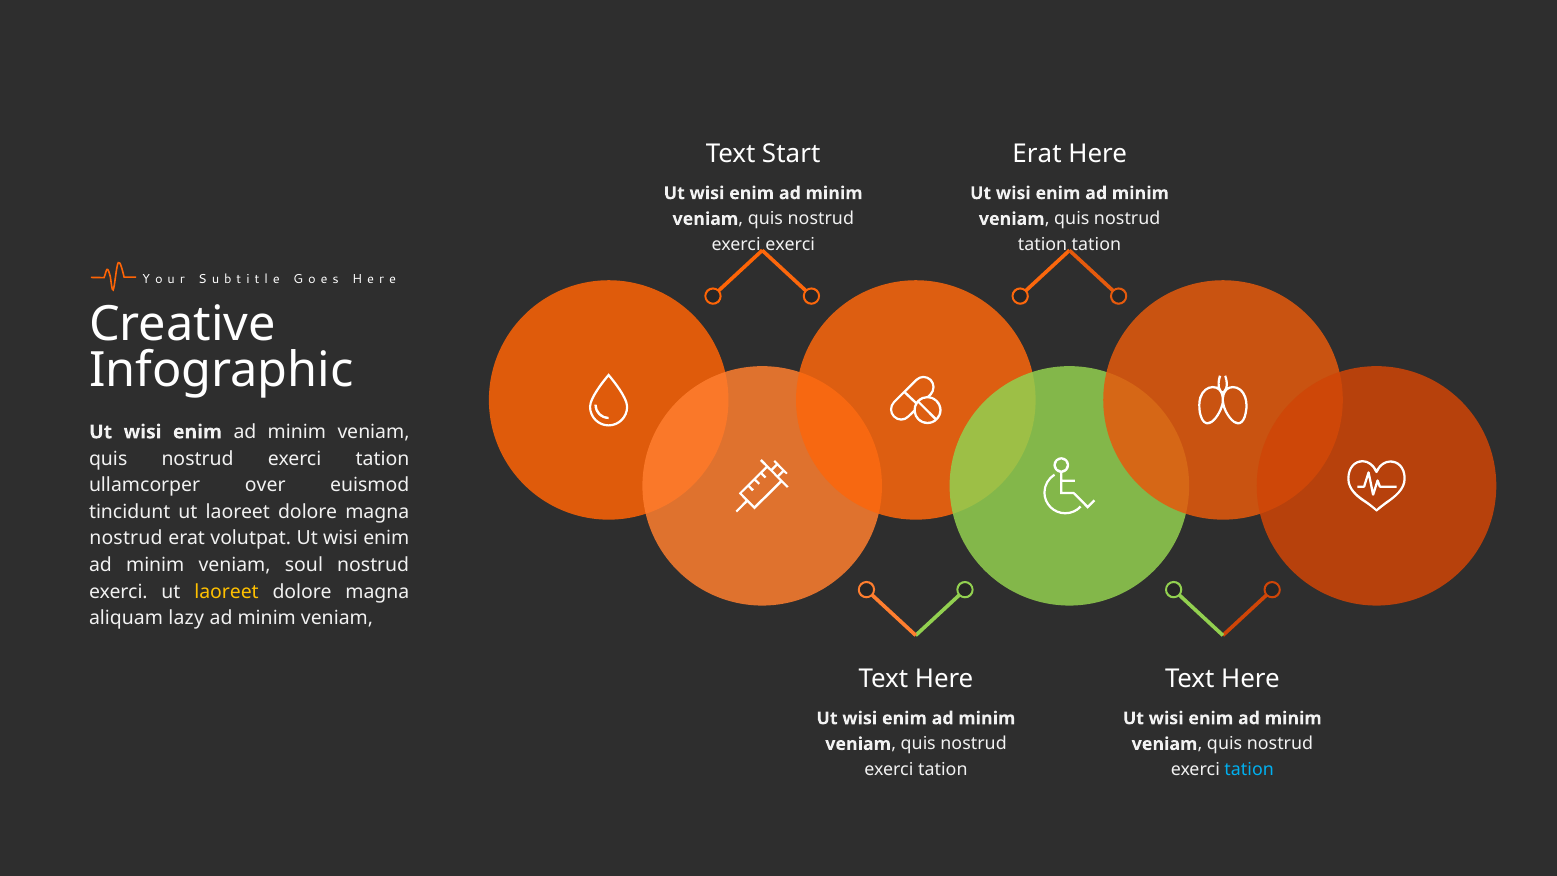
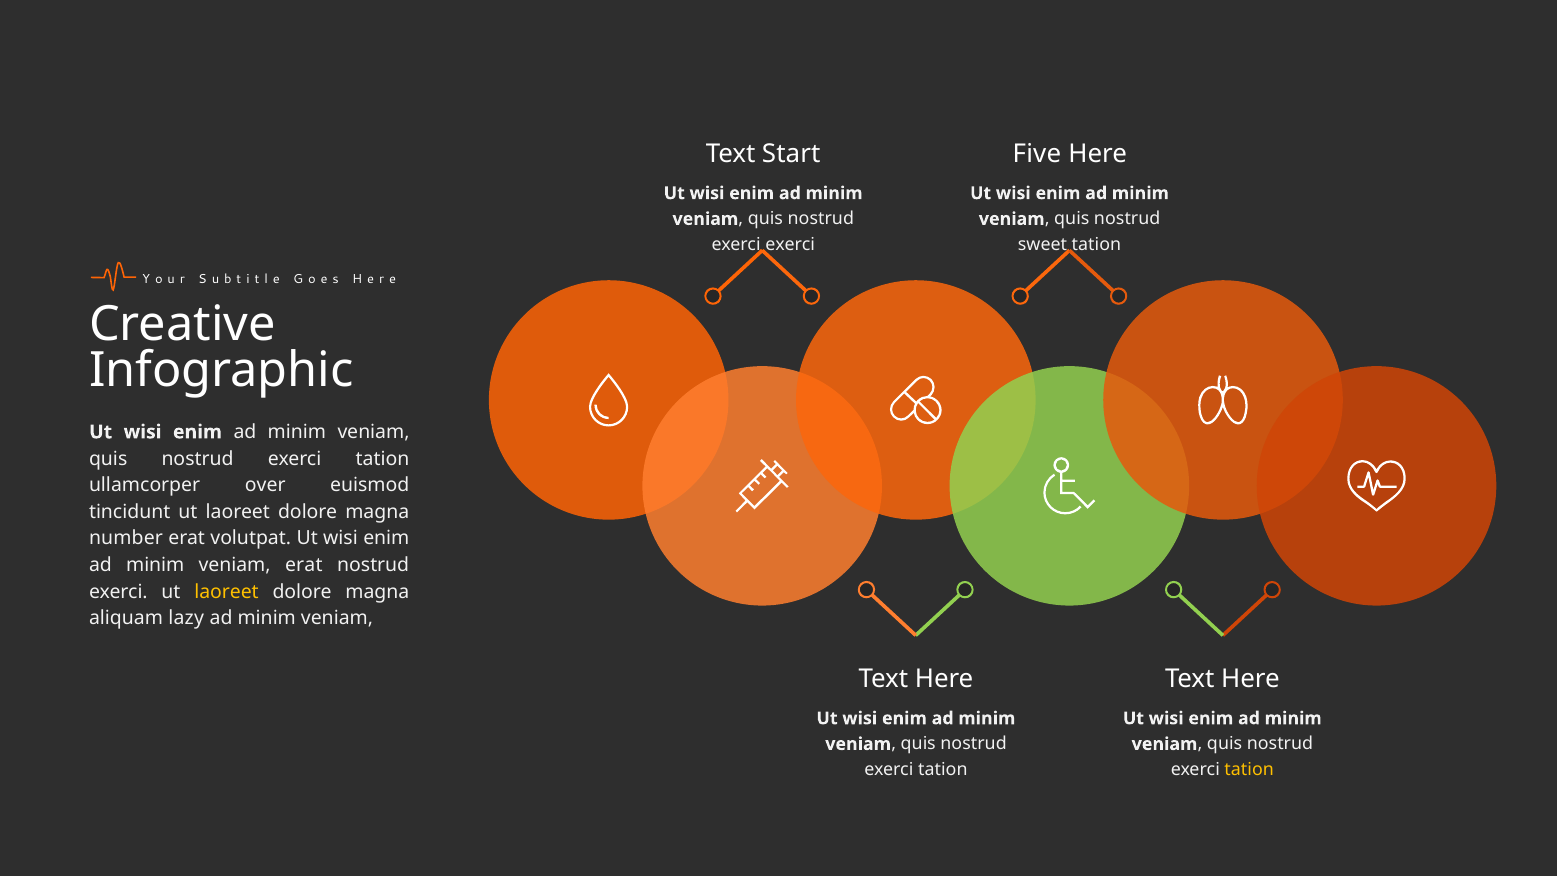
Erat at (1037, 154): Erat -> Five
tation at (1043, 245): tation -> sweet
nostrud at (126, 538): nostrud -> number
veniam soul: soul -> erat
tation at (1249, 770) colour: light blue -> yellow
